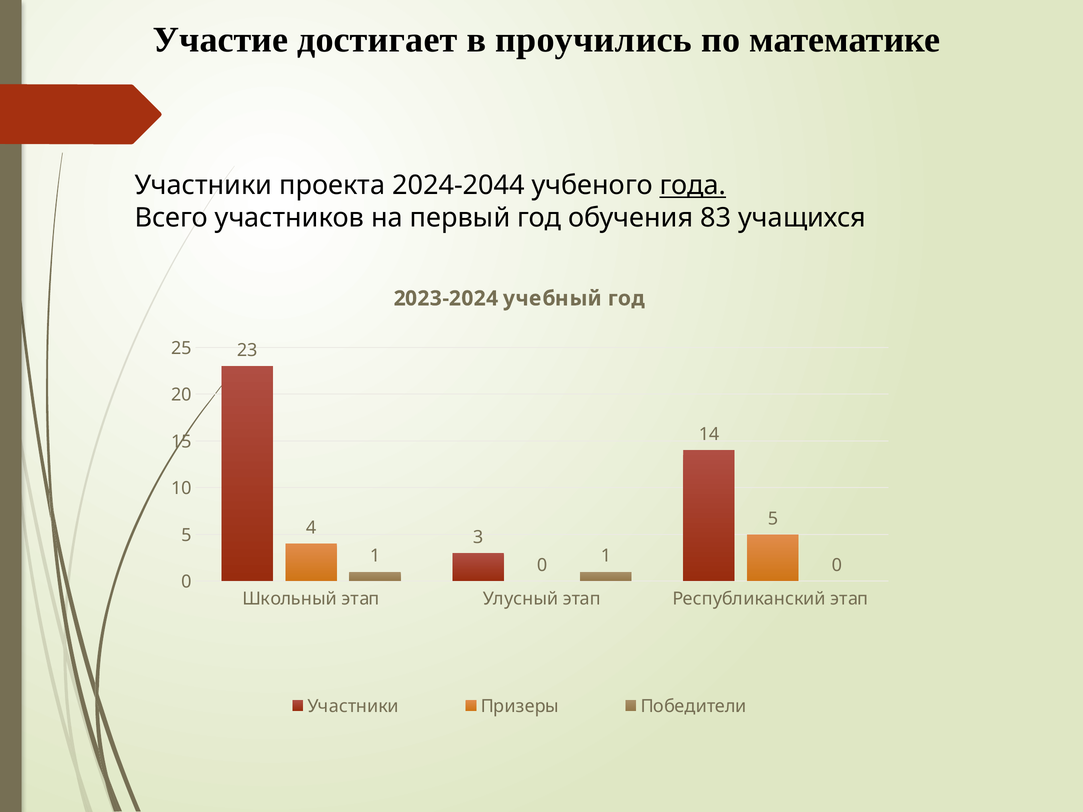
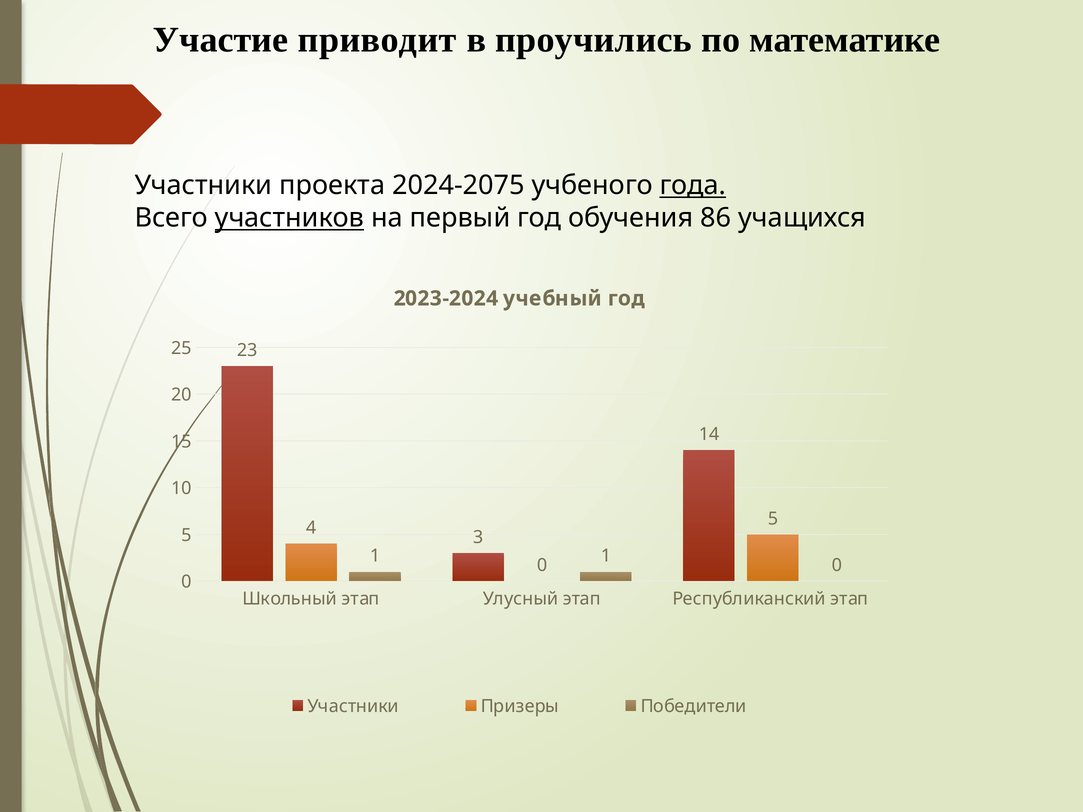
достигает: достигает -> приводит
2024-2044: 2024-2044 -> 2024-2075
участников underline: none -> present
83: 83 -> 86
